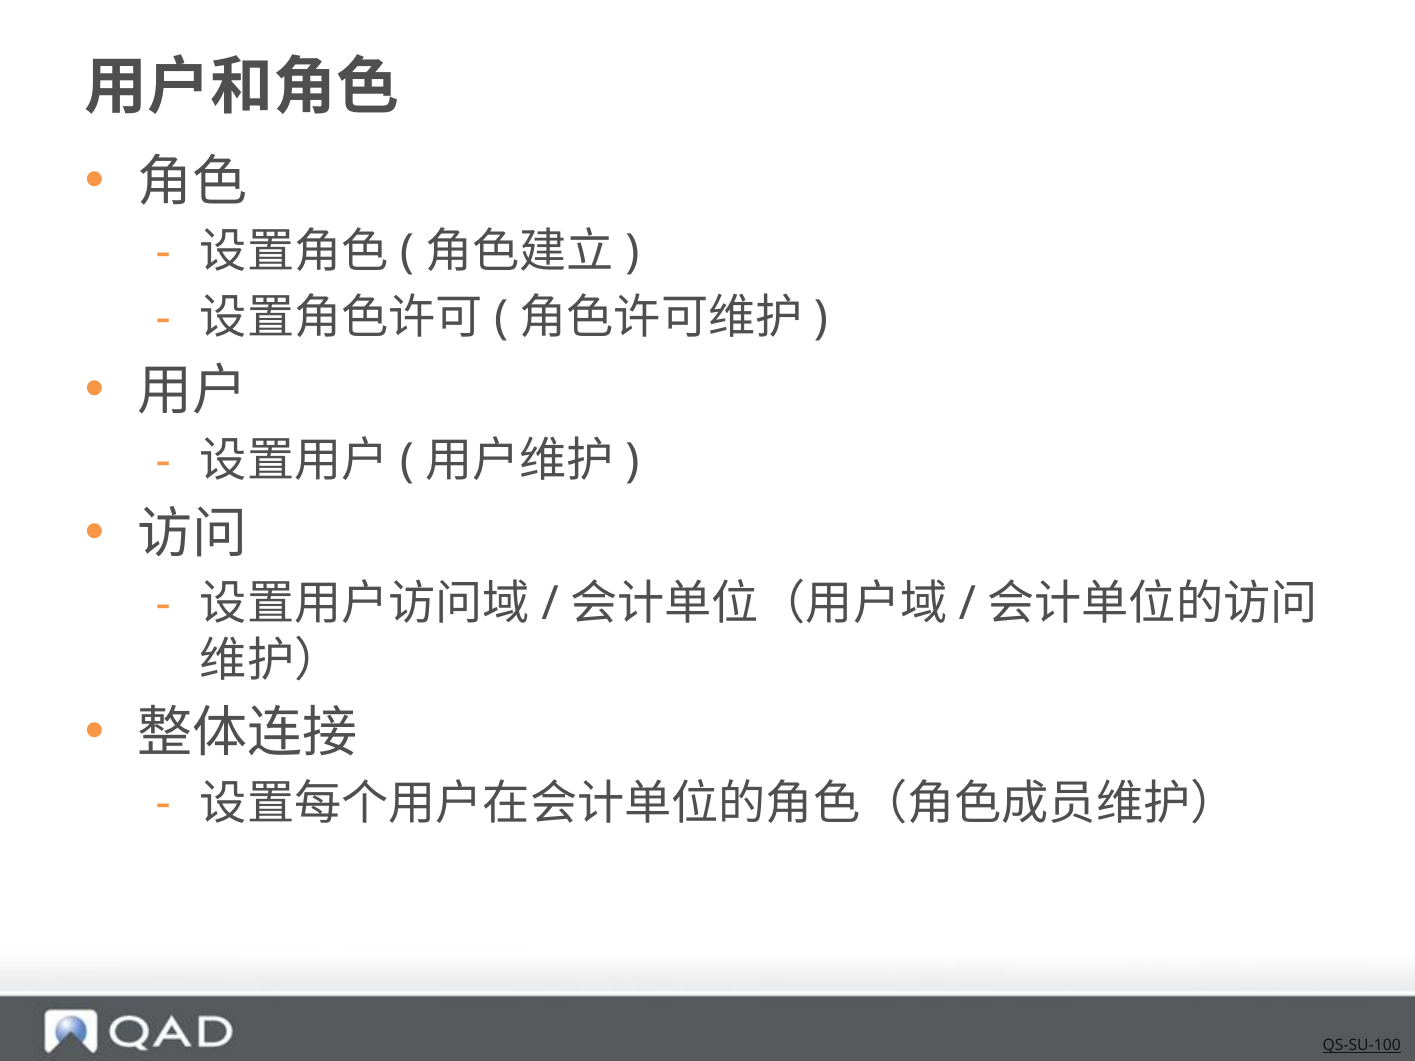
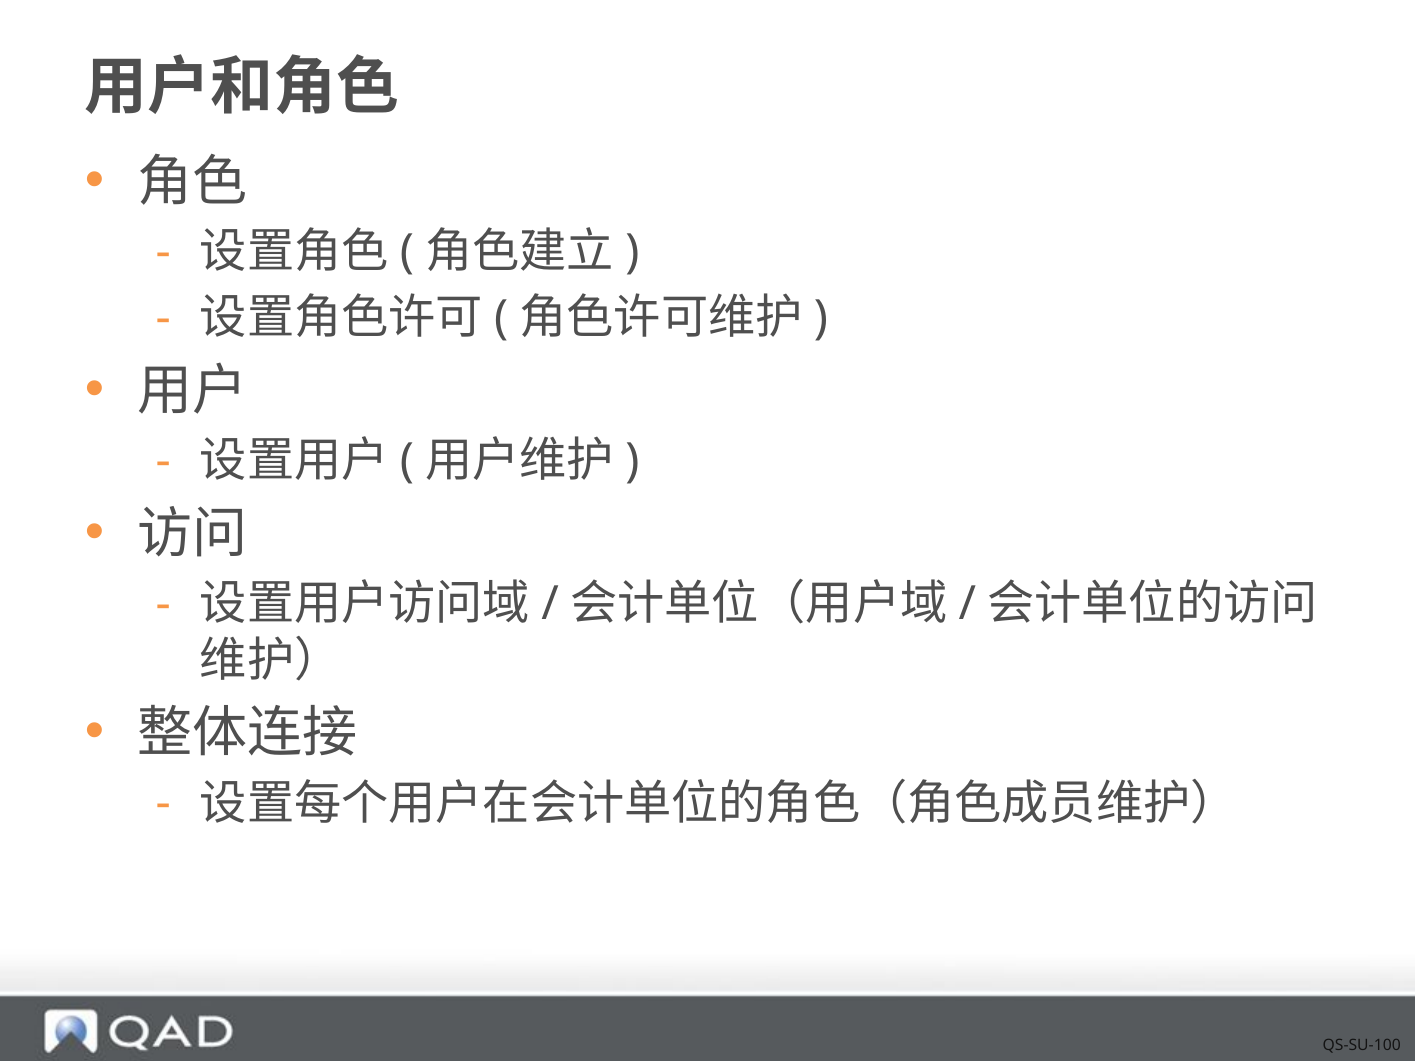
QS-SU-100 underline: present -> none
